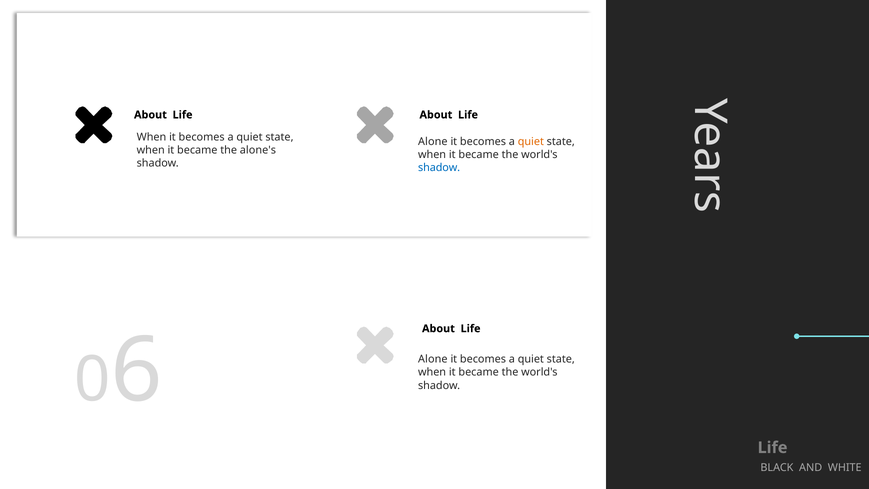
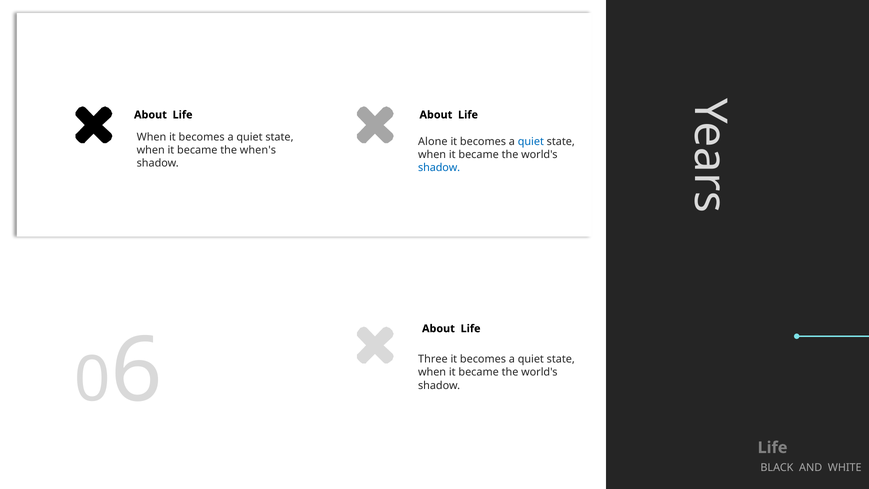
quiet at (531, 141) colour: orange -> blue
alone's: alone's -> when's
Alone at (433, 359): Alone -> Three
